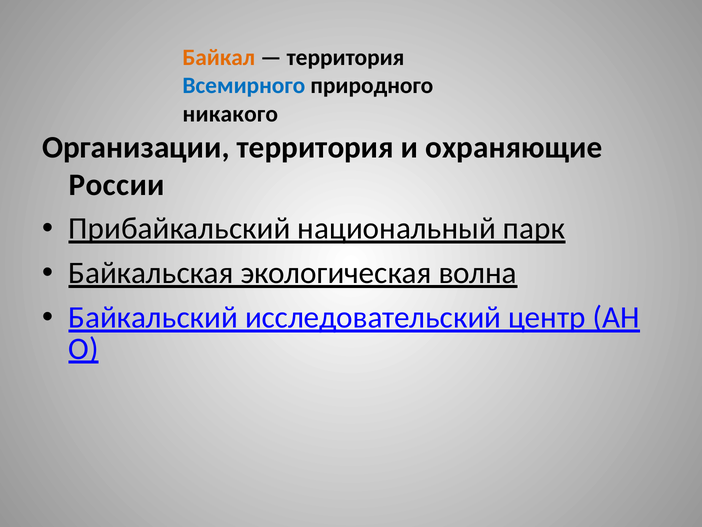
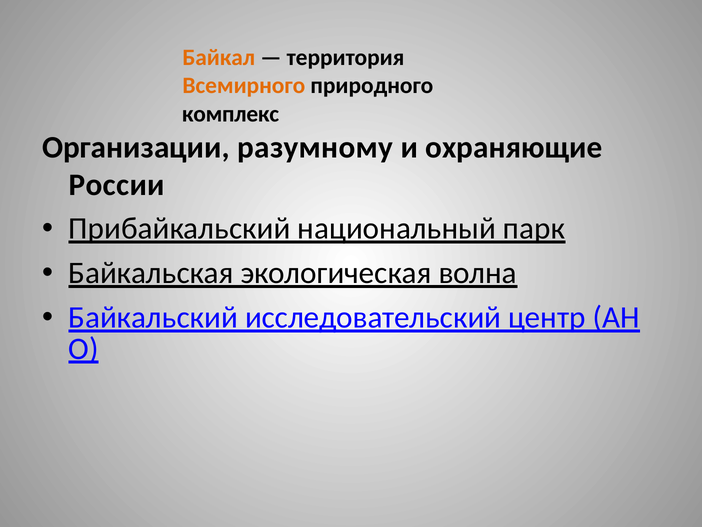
Всемирного colour: blue -> orange
никакого: никакого -> комплекс
Организации территория: территория -> разумному
